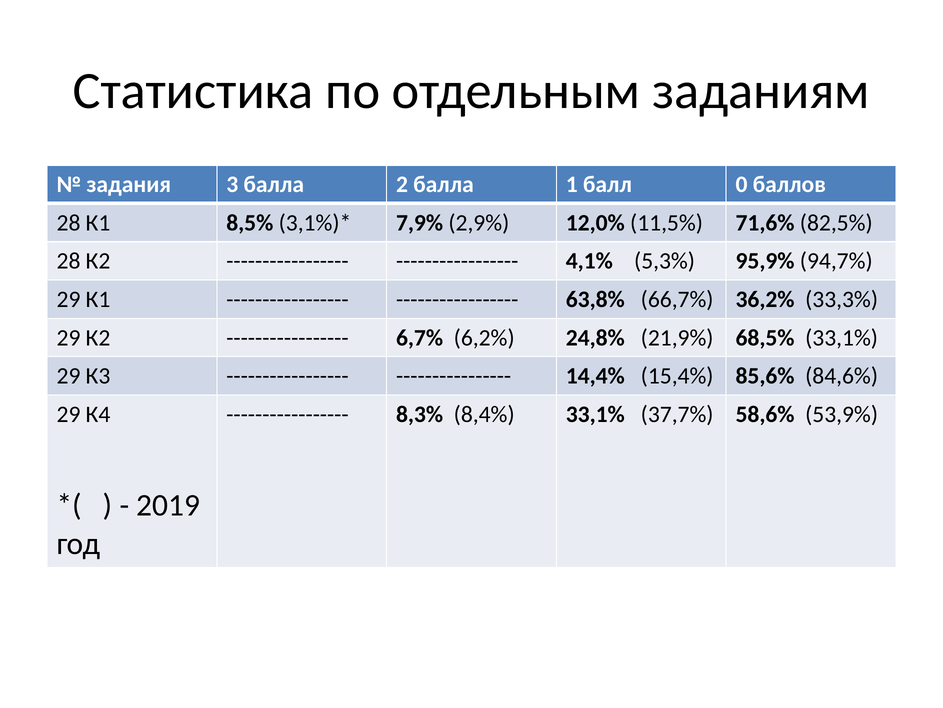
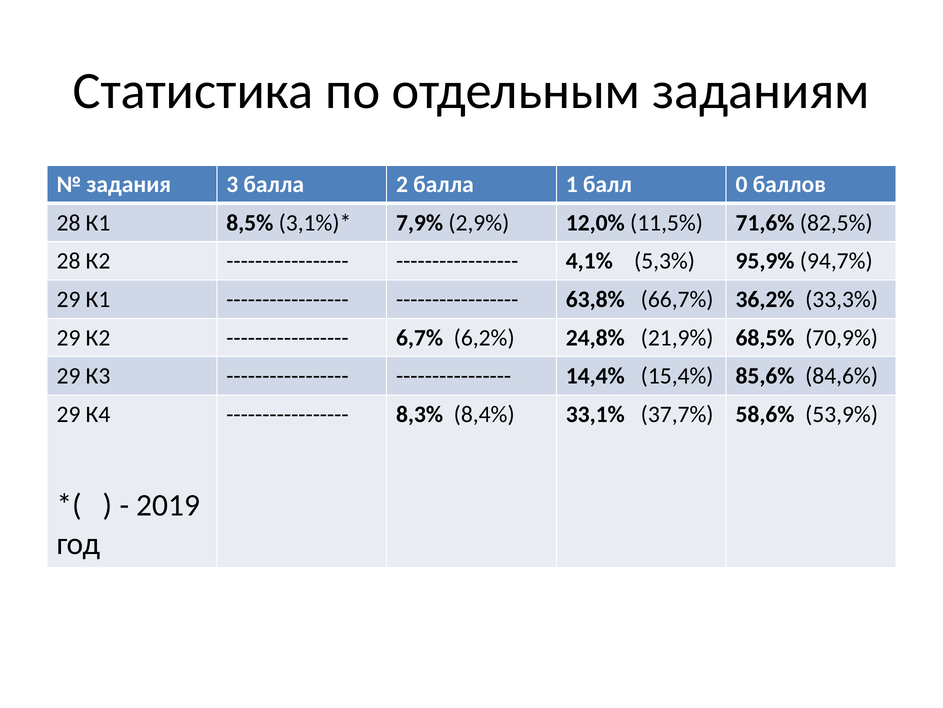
68,5% 33,1%: 33,1% -> 70,9%
